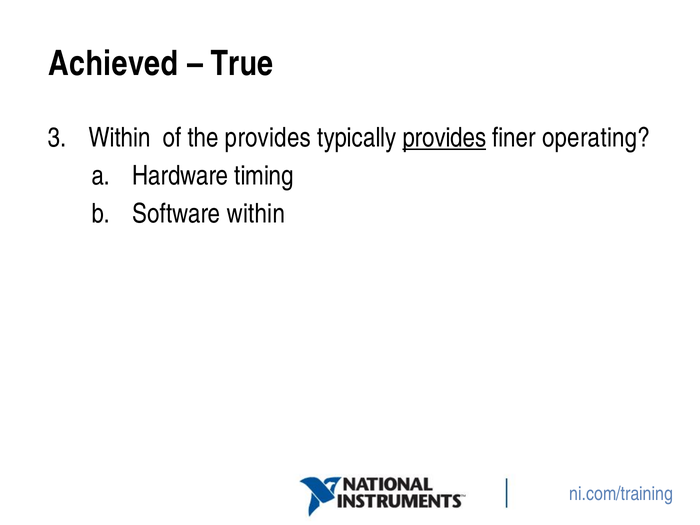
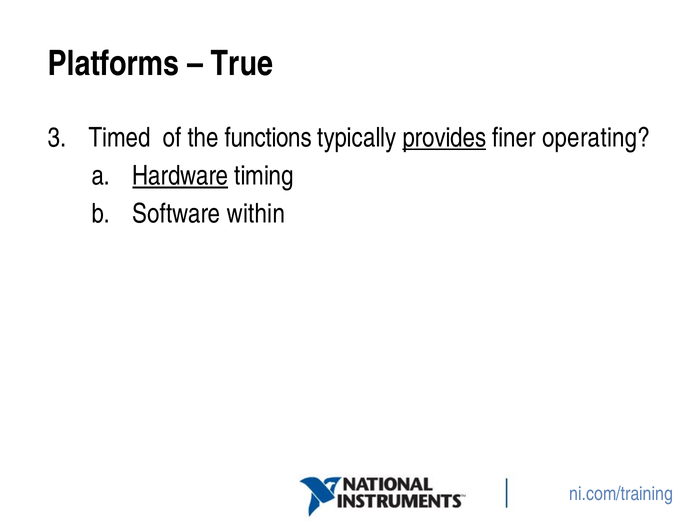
Achieved: Achieved -> Platforms
Within at (120, 138): Within -> Timed
the provides: provides -> functions
Hardware underline: none -> present
